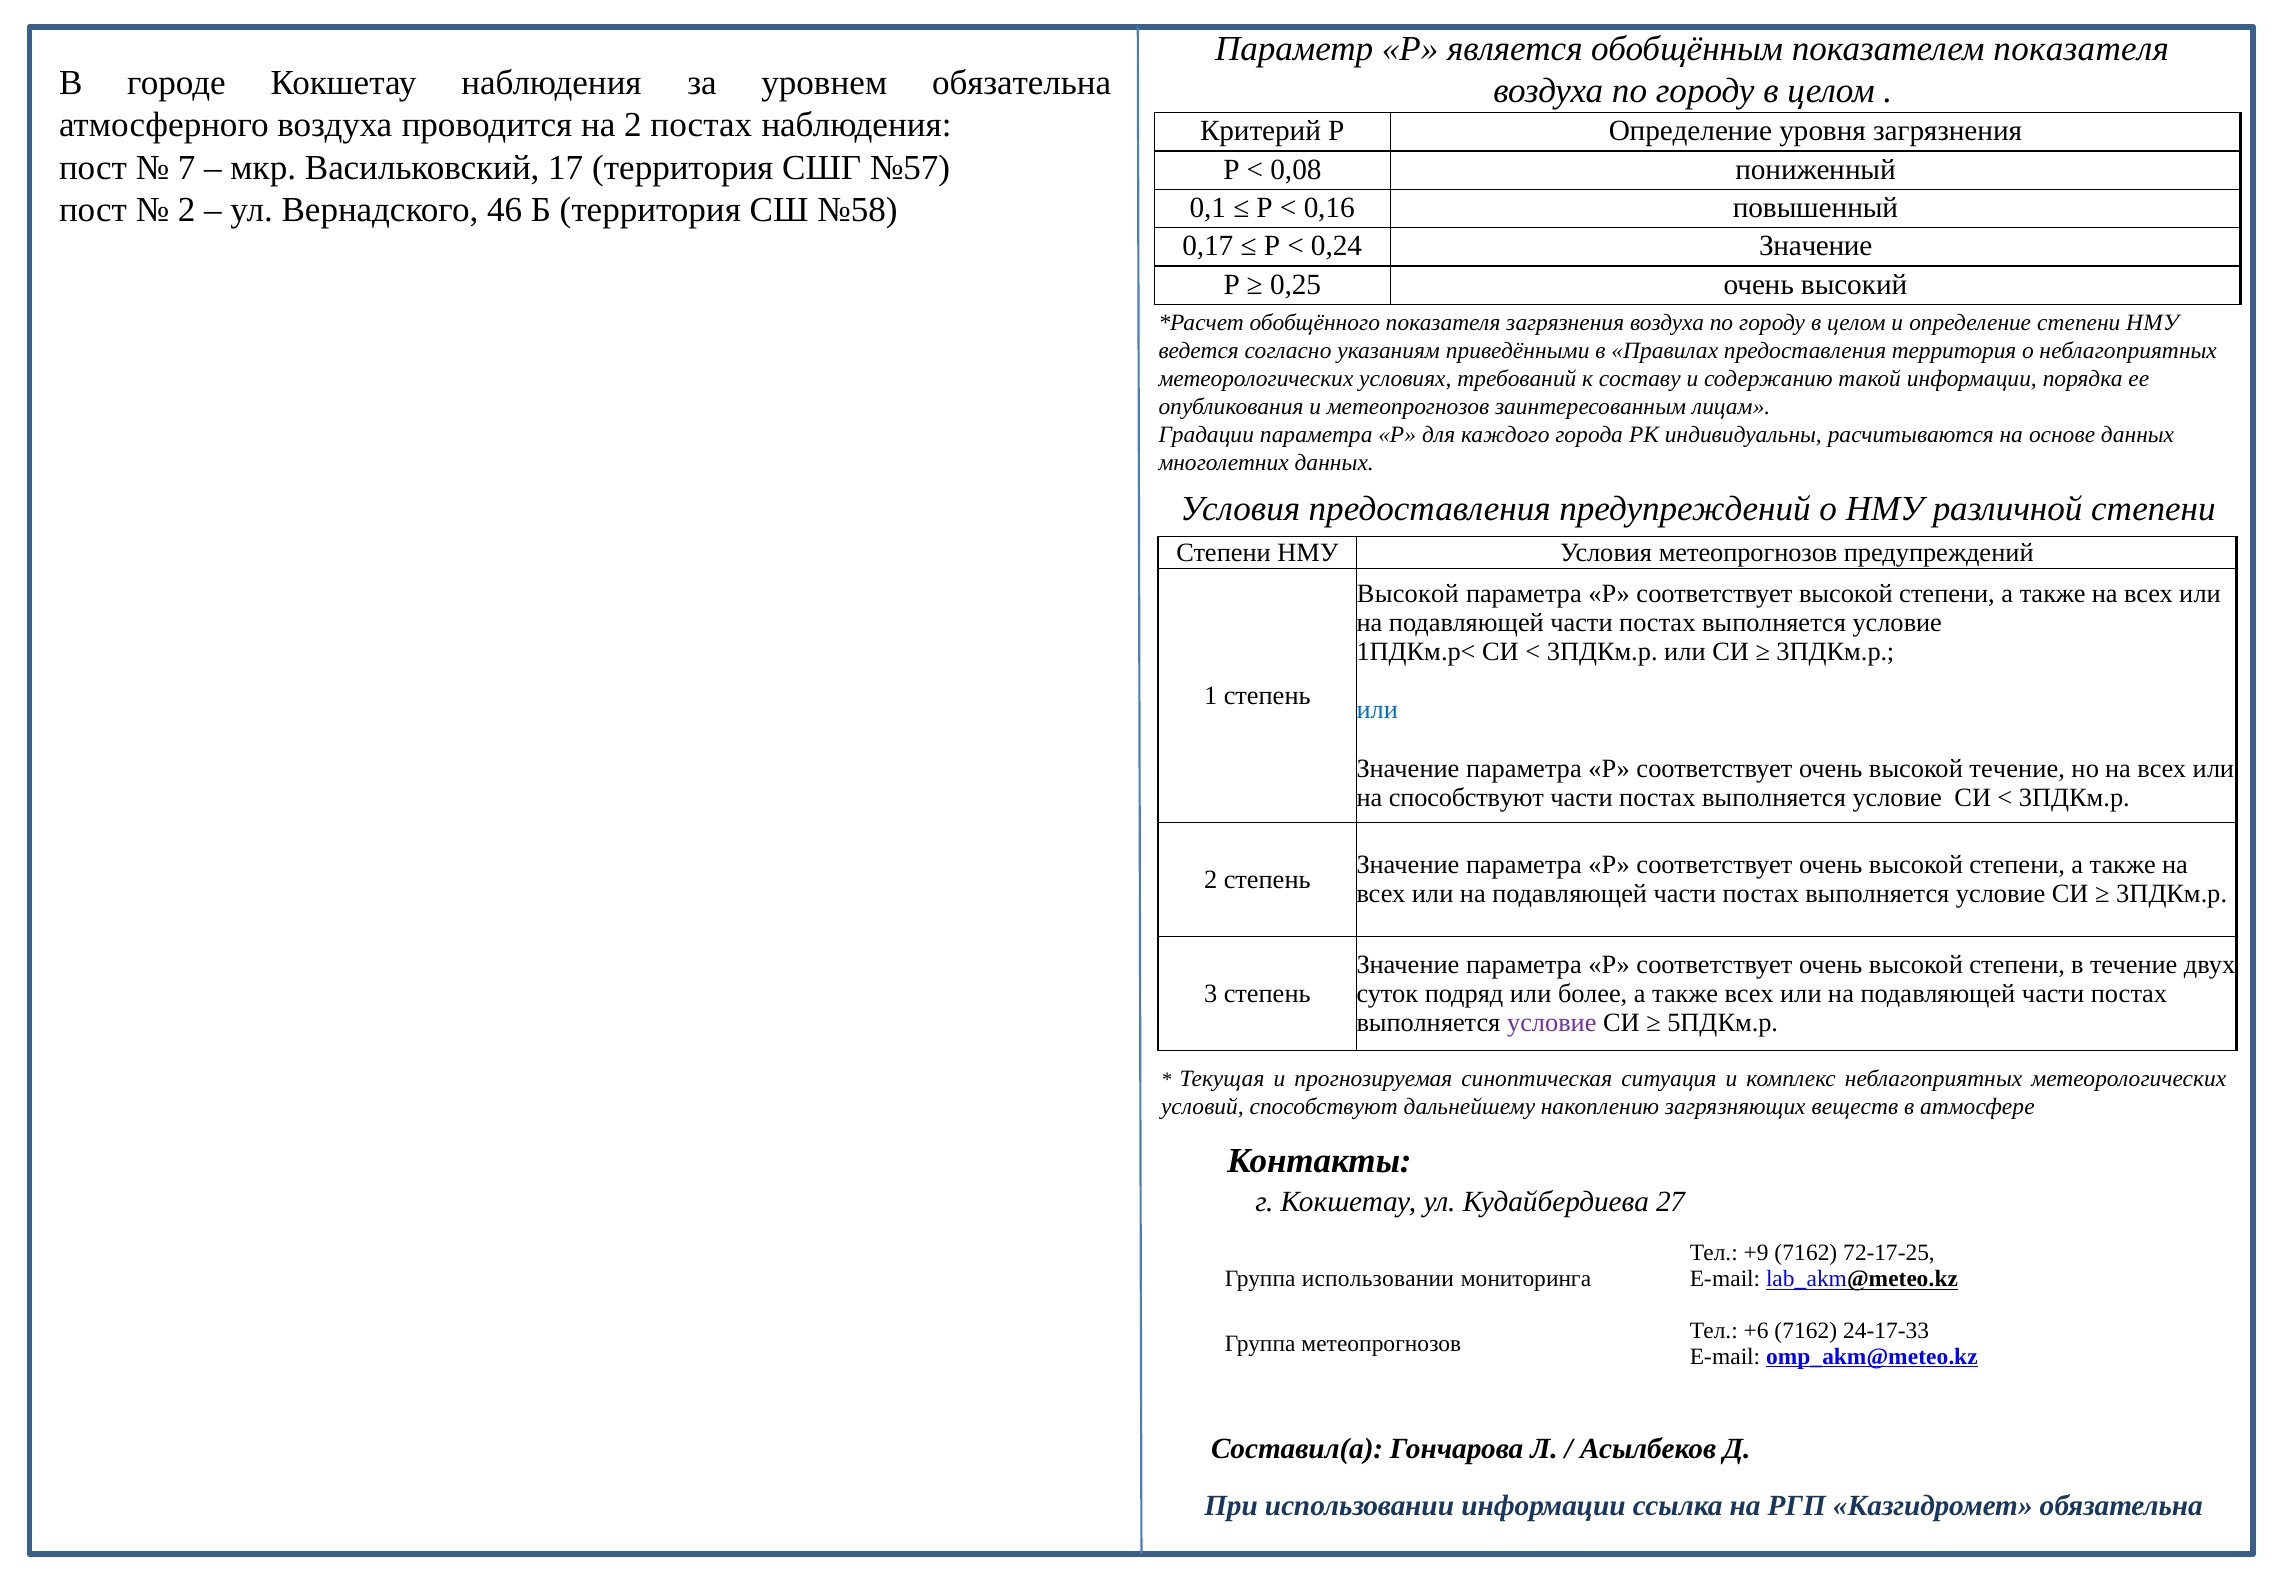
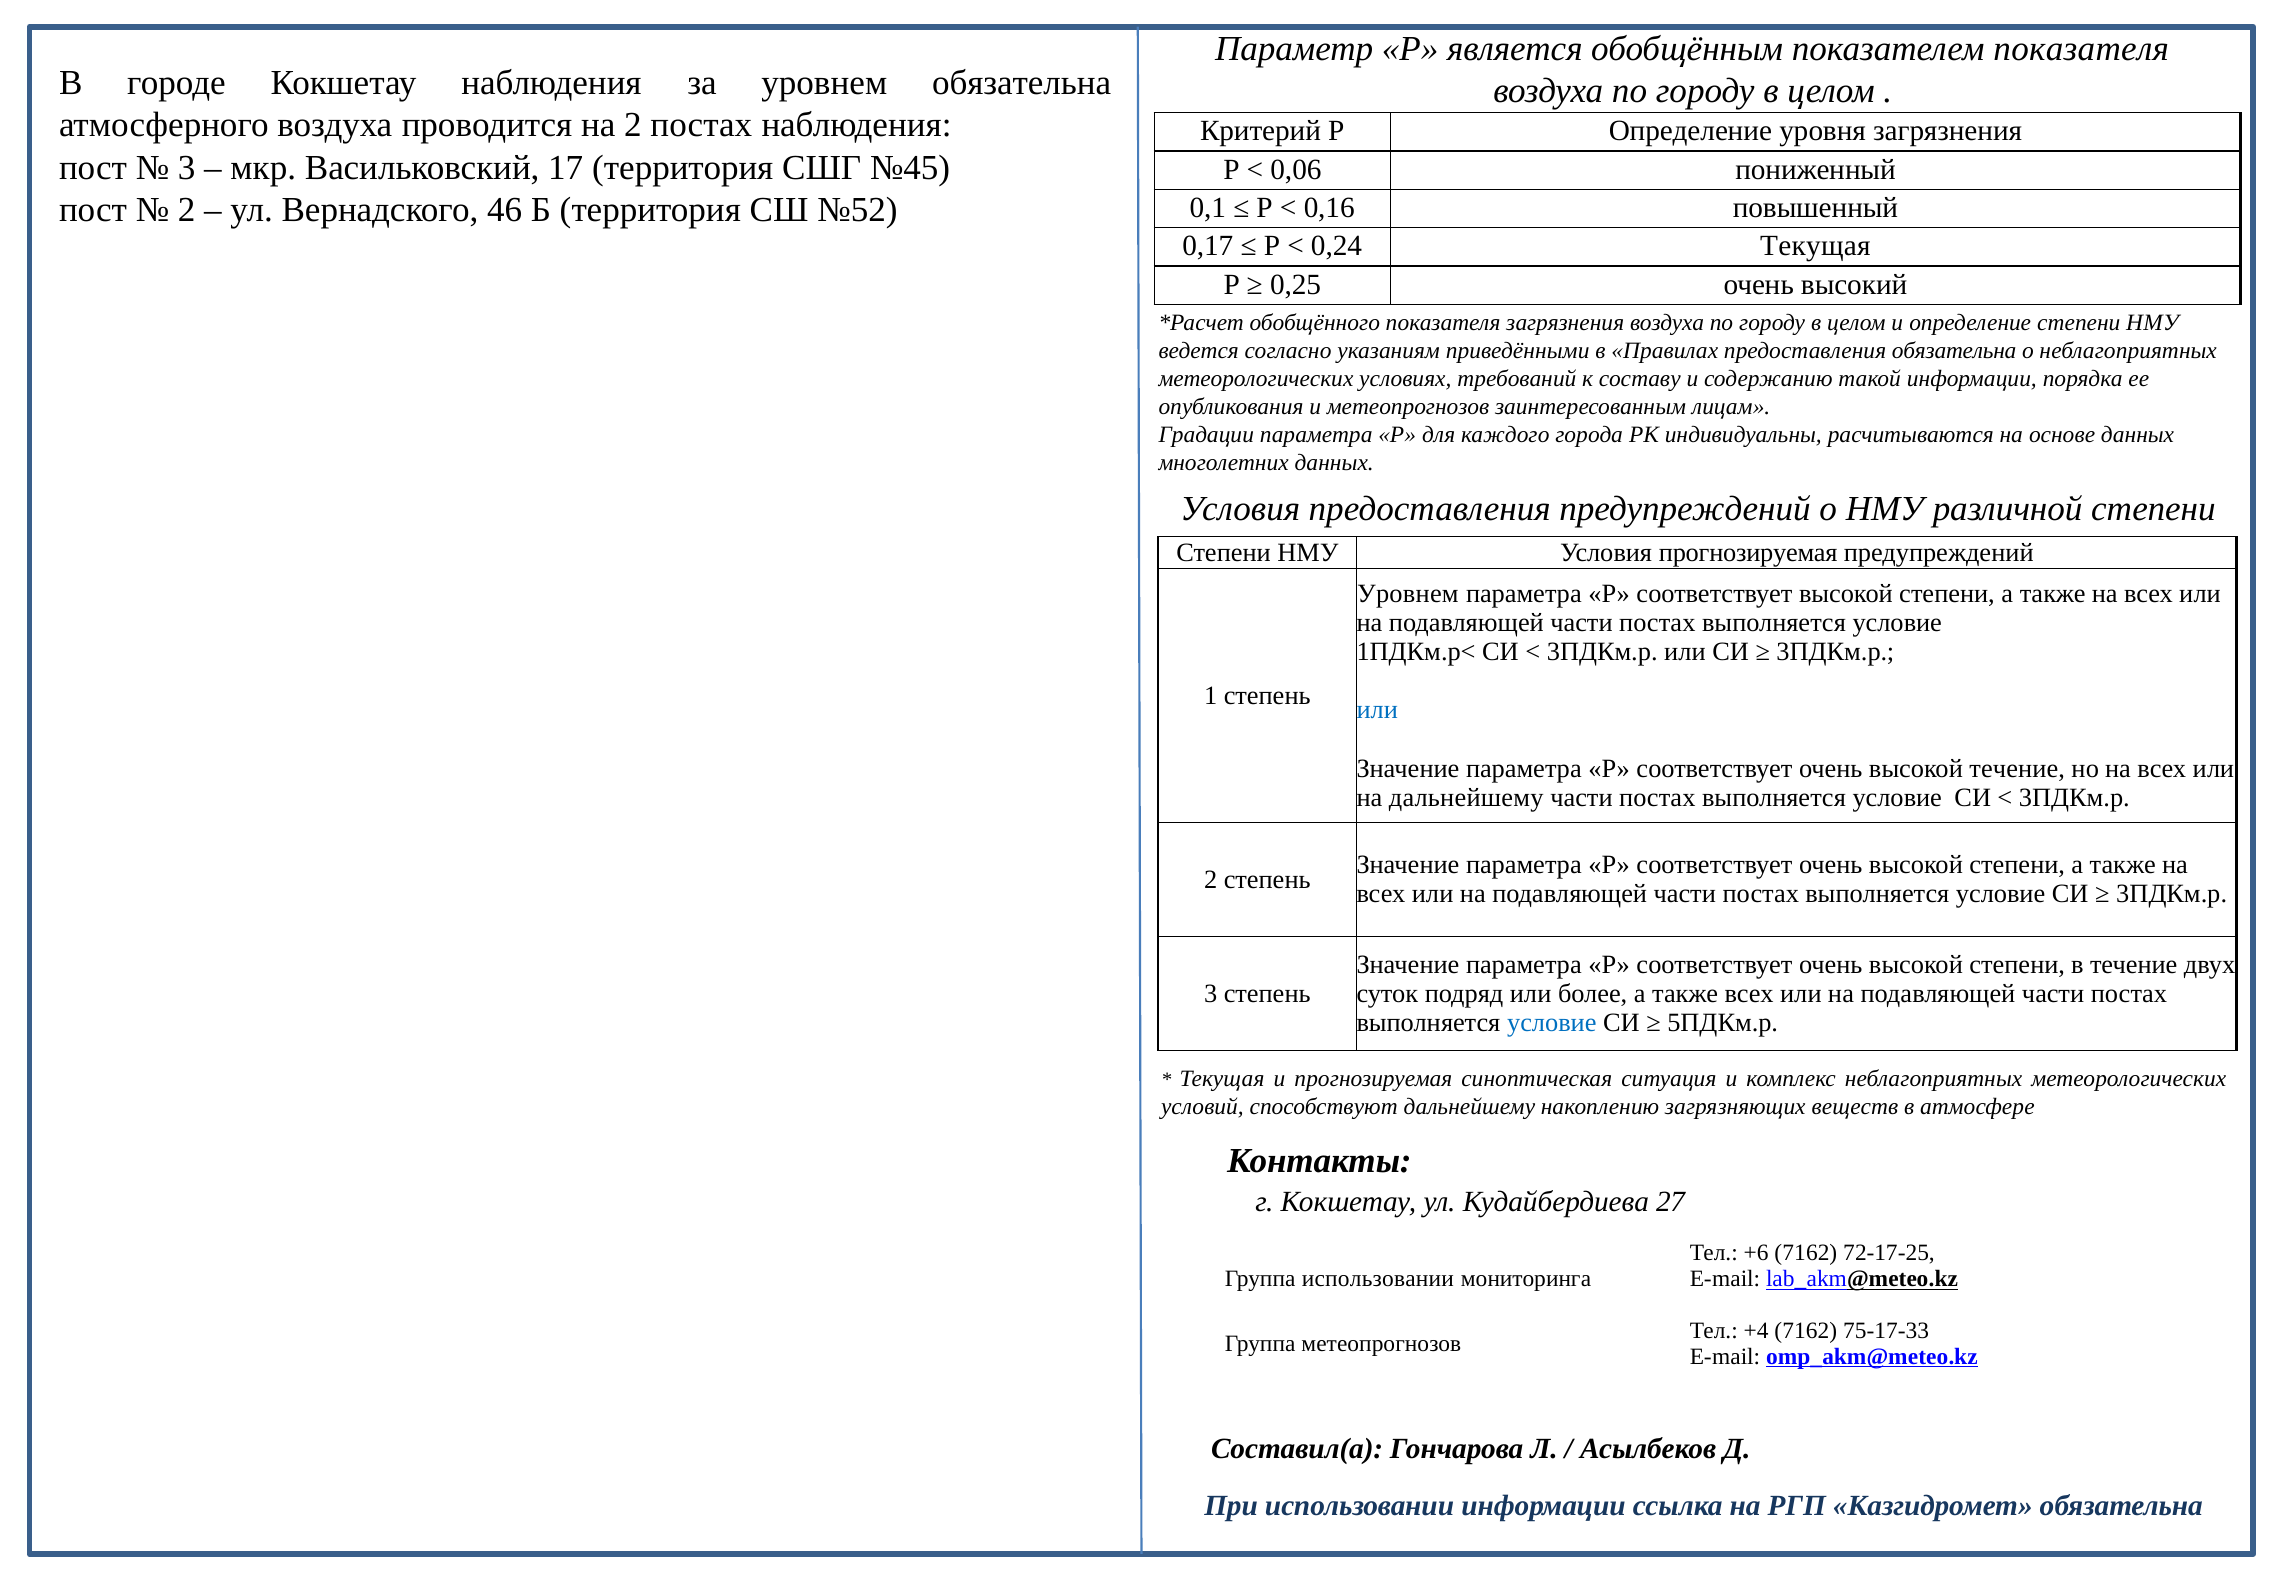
7 at (187, 167): 7 -> 3
№57: №57 -> №45
0,08: 0,08 -> 0,06
№58: №58 -> №52
0,24 Значение: Значение -> Текущая
предоставления территория: территория -> обязательна
Условия метеопрогнозов: метеопрогнозов -> прогнозируемая
Высокой at (1408, 593): Высокой -> Уровнем
на способствуют: способствуют -> дальнейшему
условие at (1552, 1023) colour: purple -> blue
+9: +9 -> +6
+6: +6 -> +4
24-17-33: 24-17-33 -> 75-17-33
